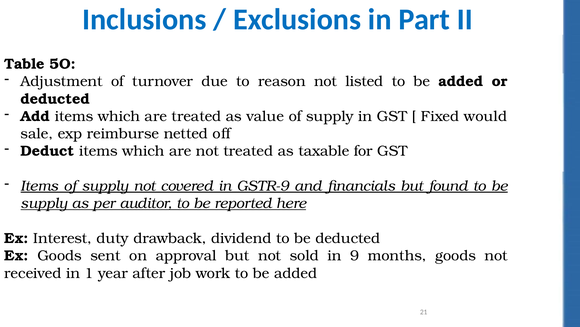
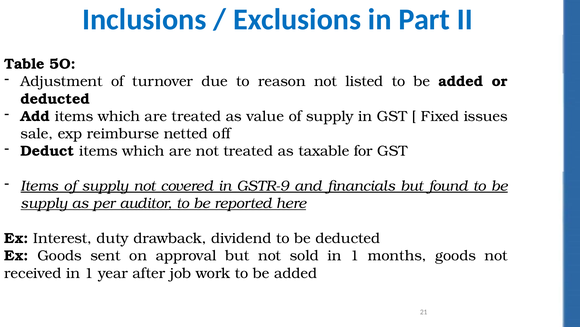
would: would -> issues
sold in 9: 9 -> 1
